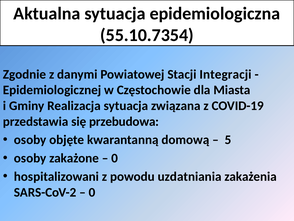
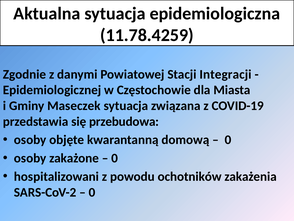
55.10.7354: 55.10.7354 -> 11.78.4259
Realizacja: Realizacja -> Maseczek
5 at (228, 140): 5 -> 0
uzdatniania: uzdatniania -> ochotników
